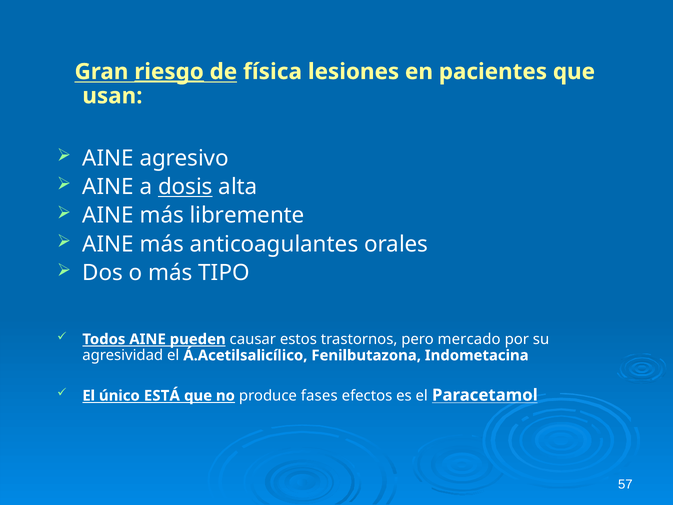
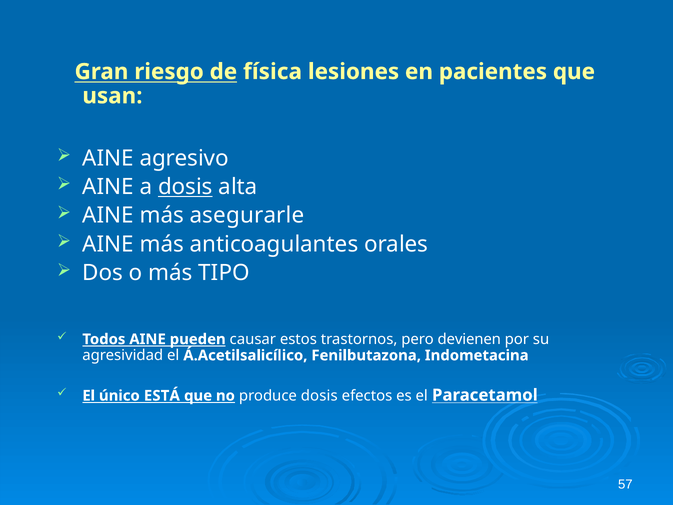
riesgo underline: present -> none
libremente: libremente -> asegurarle
mercado: mercado -> devienen
produce fases: fases -> dosis
